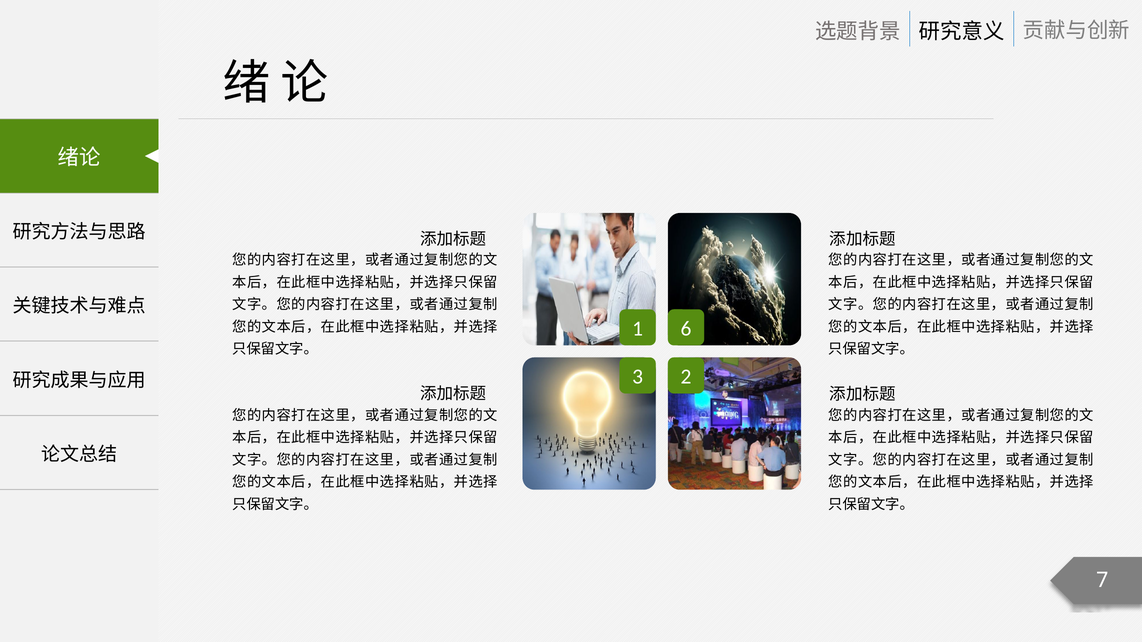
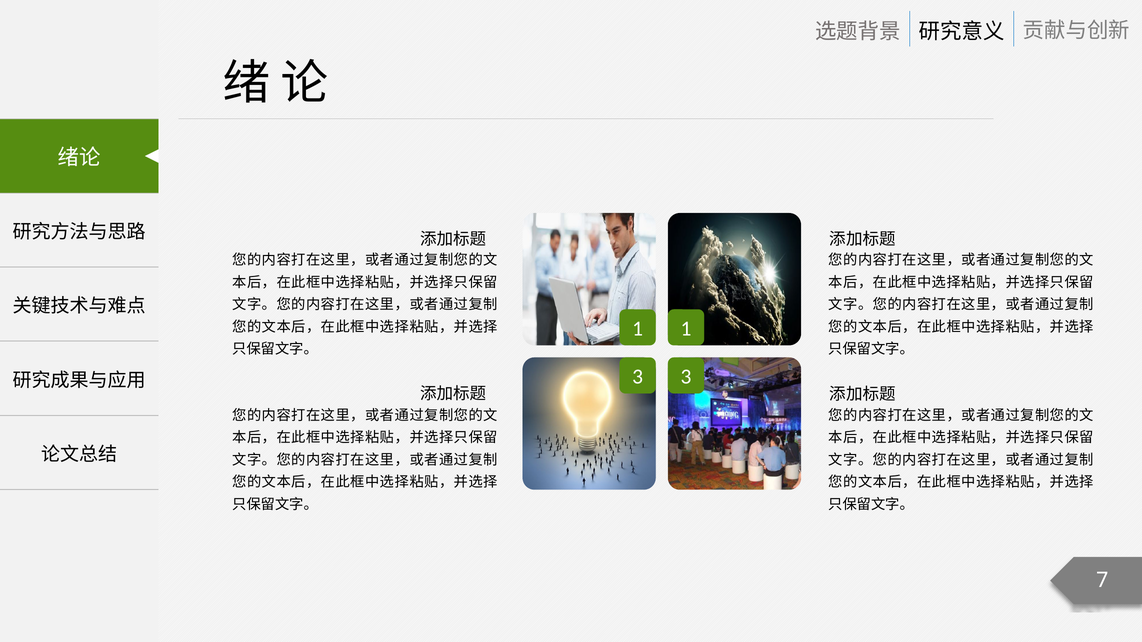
1 6: 6 -> 1
3 2: 2 -> 3
